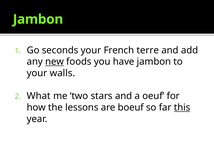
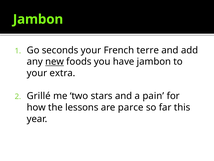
walls: walls -> extra
What: What -> Grillé
oeuf: oeuf -> pain
boeuf: boeuf -> parce
this underline: present -> none
